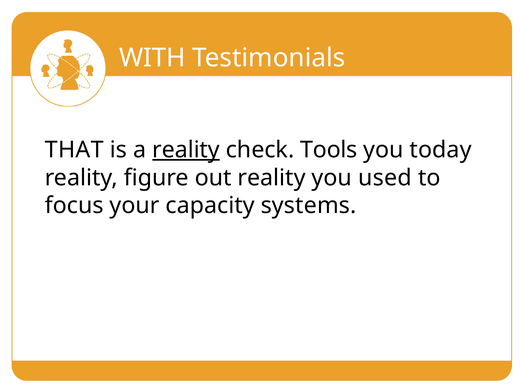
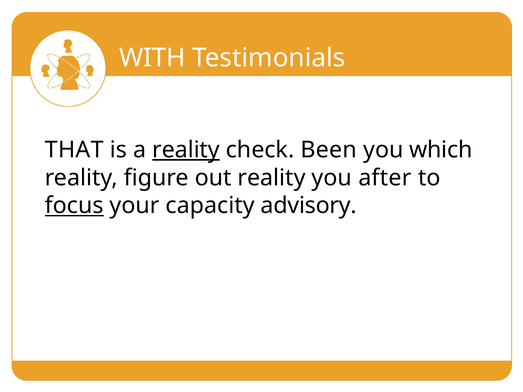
Tools: Tools -> Been
today: today -> which
used: used -> after
focus underline: none -> present
systems: systems -> advisory
